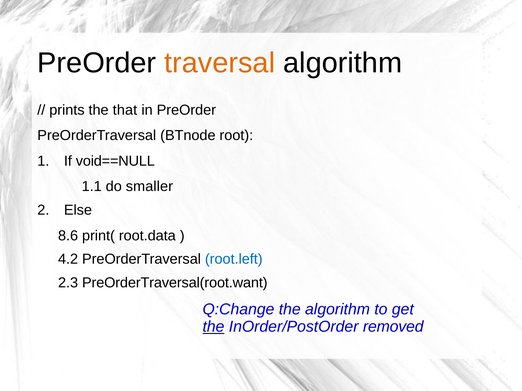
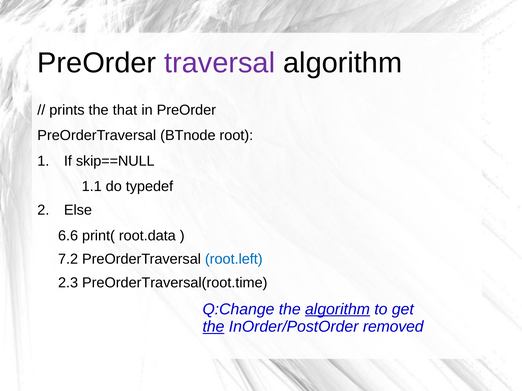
traversal colour: orange -> purple
void==NULL: void==NULL -> skip==NULL
smaller: smaller -> typedef
8.6: 8.6 -> 6.6
4.2: 4.2 -> 7.2
PreOrderTraversal(root.want: PreOrderTraversal(root.want -> PreOrderTraversal(root.time
algorithm at (338, 310) underline: none -> present
